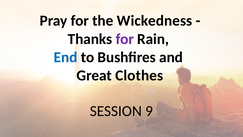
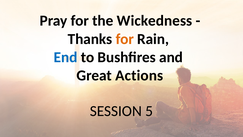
for at (125, 39) colour: purple -> orange
Clothes: Clothes -> Actions
9: 9 -> 5
